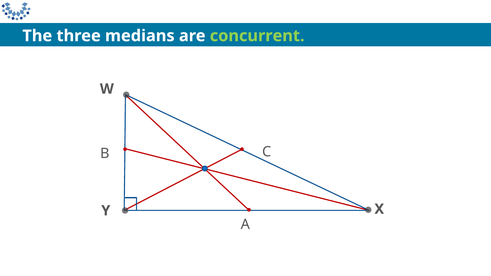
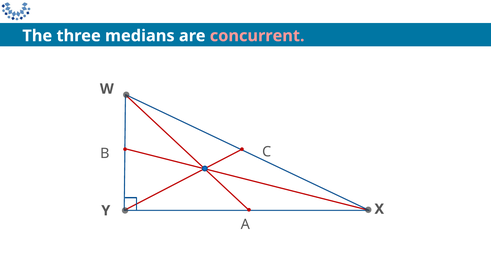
concurrent colour: light green -> pink
